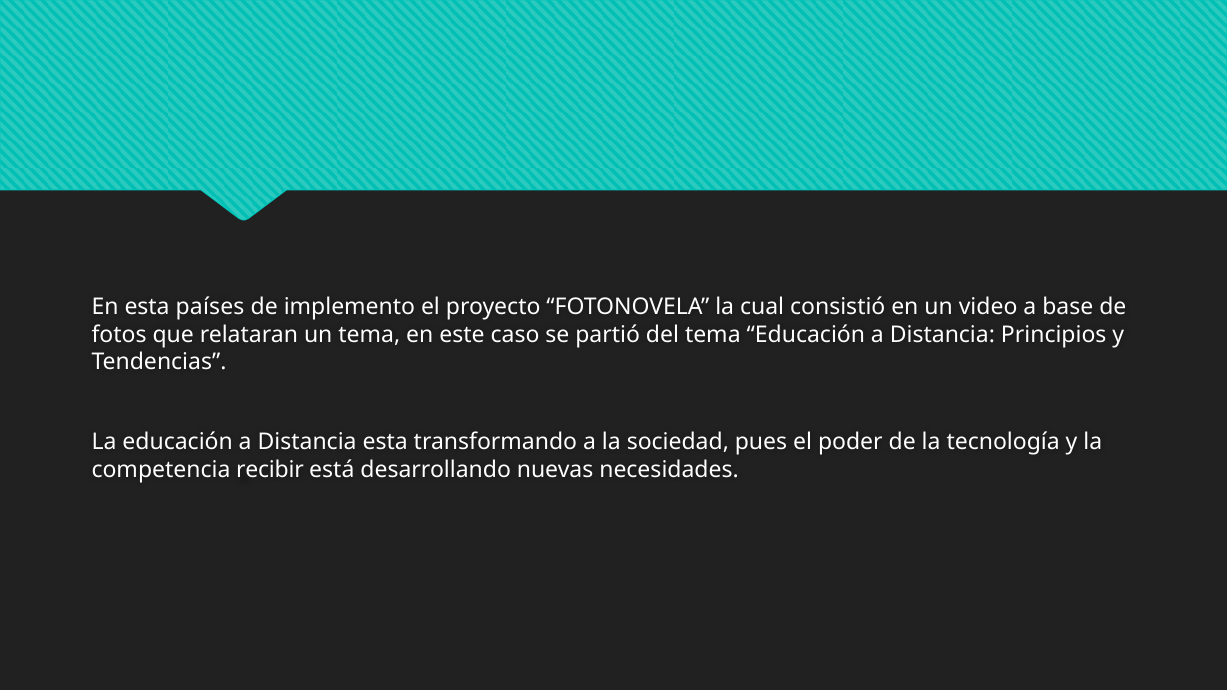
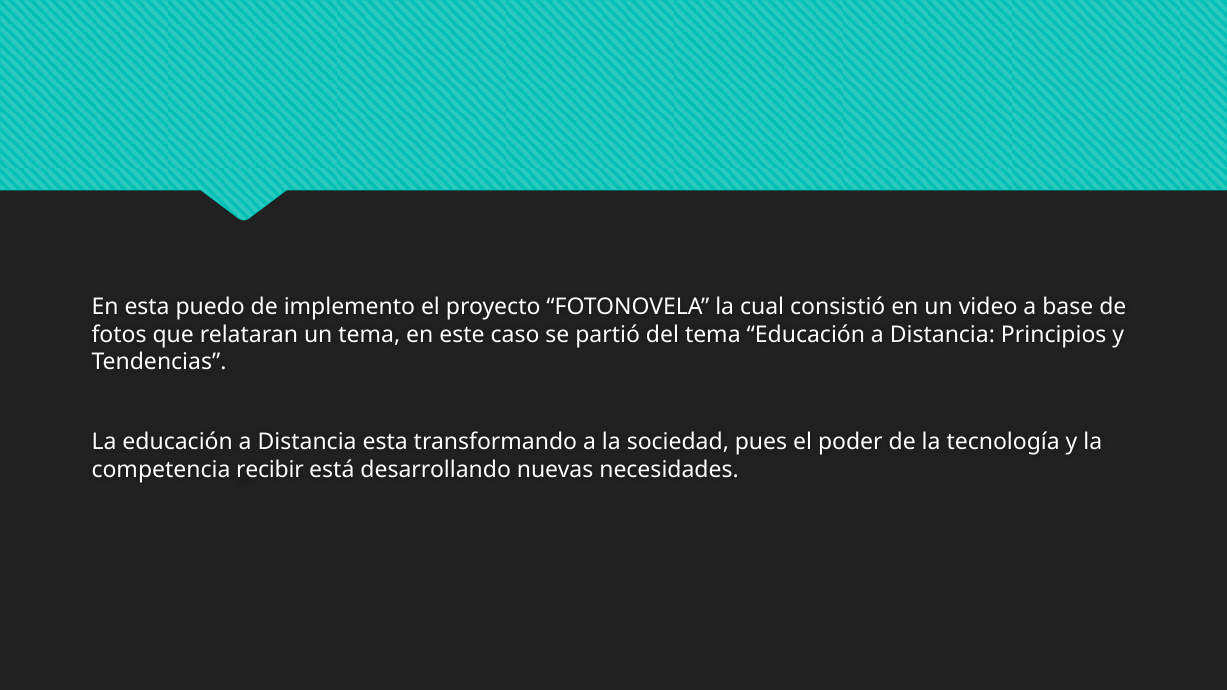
países: países -> puedo
